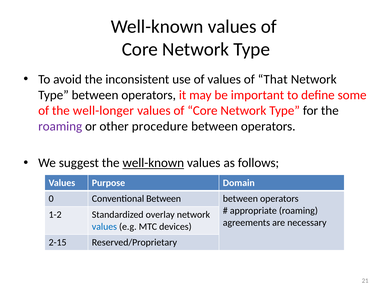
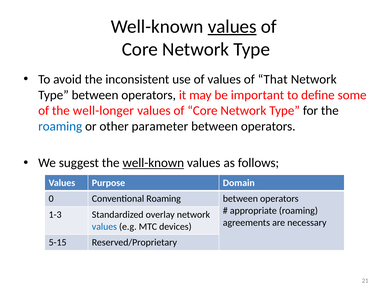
values at (232, 26) underline: none -> present
roaming at (60, 126) colour: purple -> blue
procedure: procedure -> parameter
Conventional Between: Between -> Roaming
1-2: 1-2 -> 1-3
2-15: 2-15 -> 5-15
